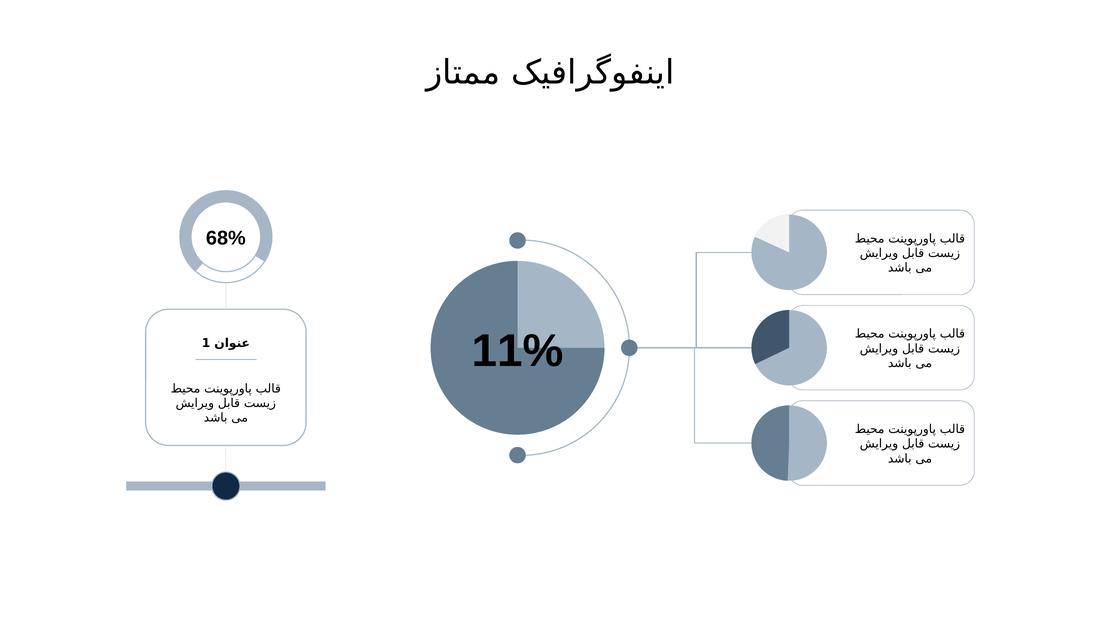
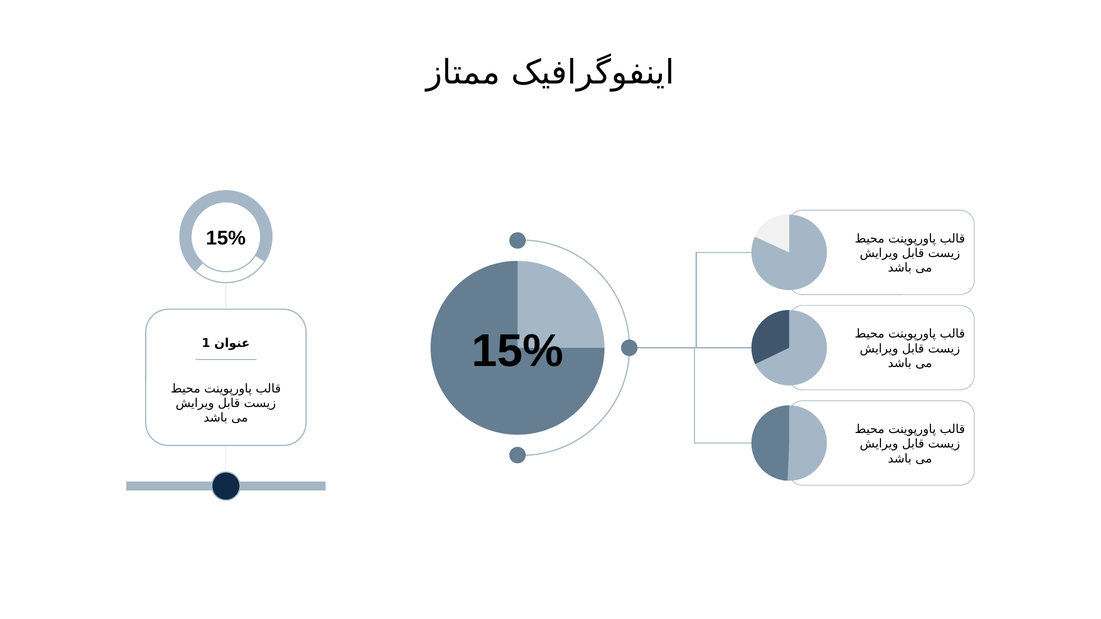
68% at (226, 238): 68% -> 15%
11% at (518, 351): 11% -> 15%
